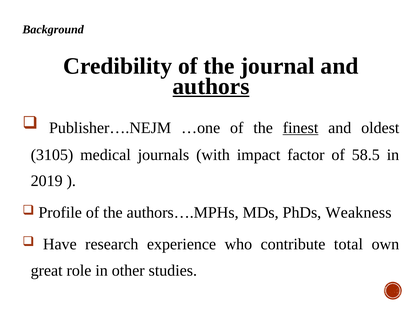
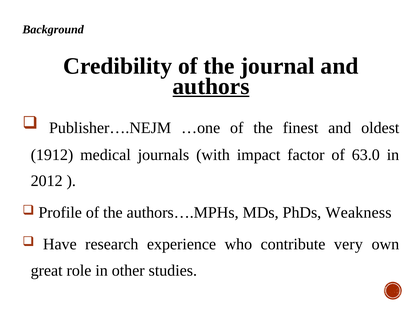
finest underline: present -> none
3105: 3105 -> 1912
58.5: 58.5 -> 63.0
2019: 2019 -> 2012
total: total -> very
